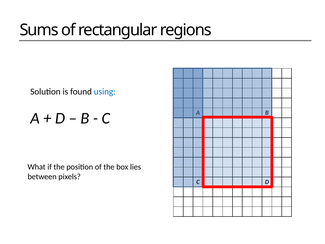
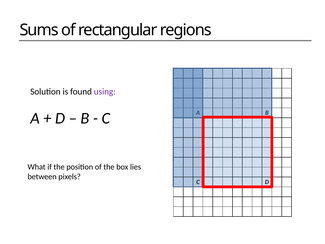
using colour: blue -> purple
